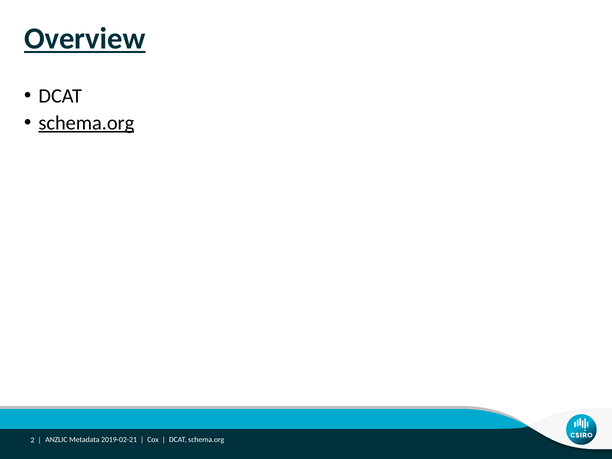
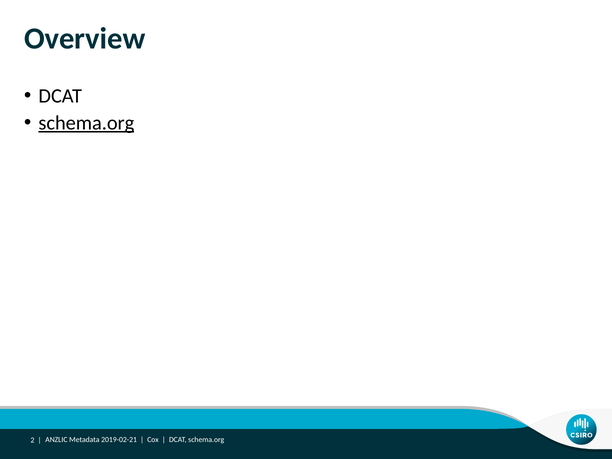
Overview underline: present -> none
